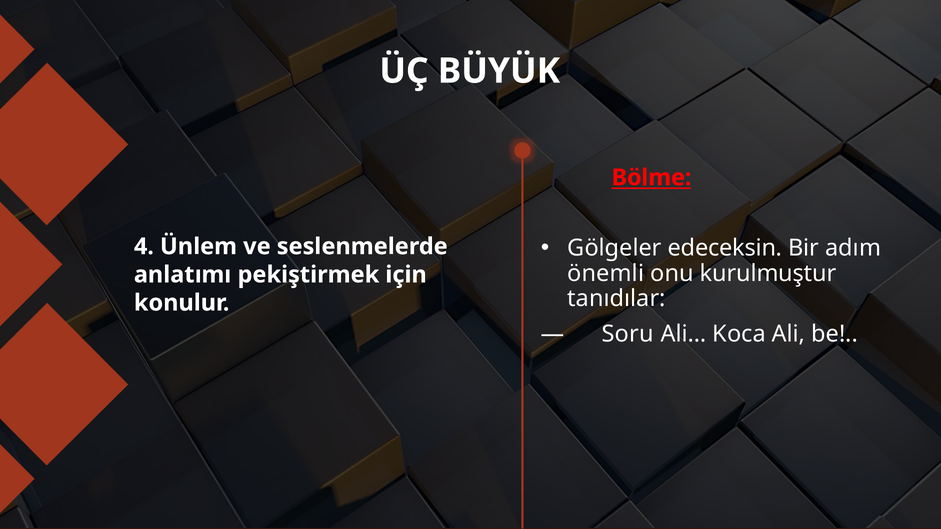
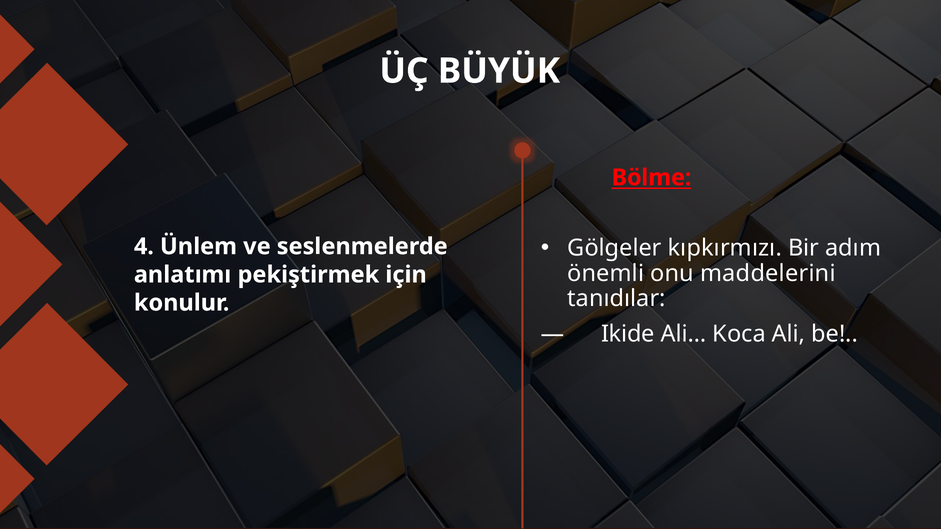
edeceksin: edeceksin -> kıpkırmızı
kurulmuştur: kurulmuştur -> maddelerini
Soru: Soru -> Ikide
